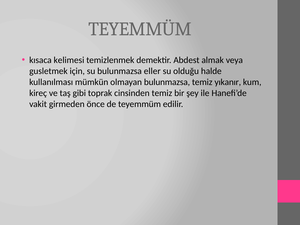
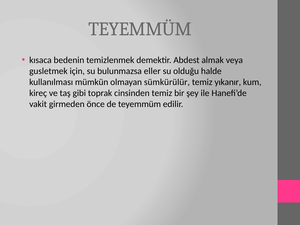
kelimesi: kelimesi -> bedenin
olmayan bulunmazsa: bulunmazsa -> sümkürülür
